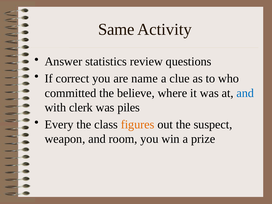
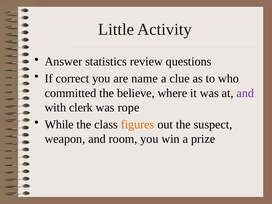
Same: Same -> Little
and at (245, 93) colour: blue -> purple
piles: piles -> rope
Every: Every -> While
